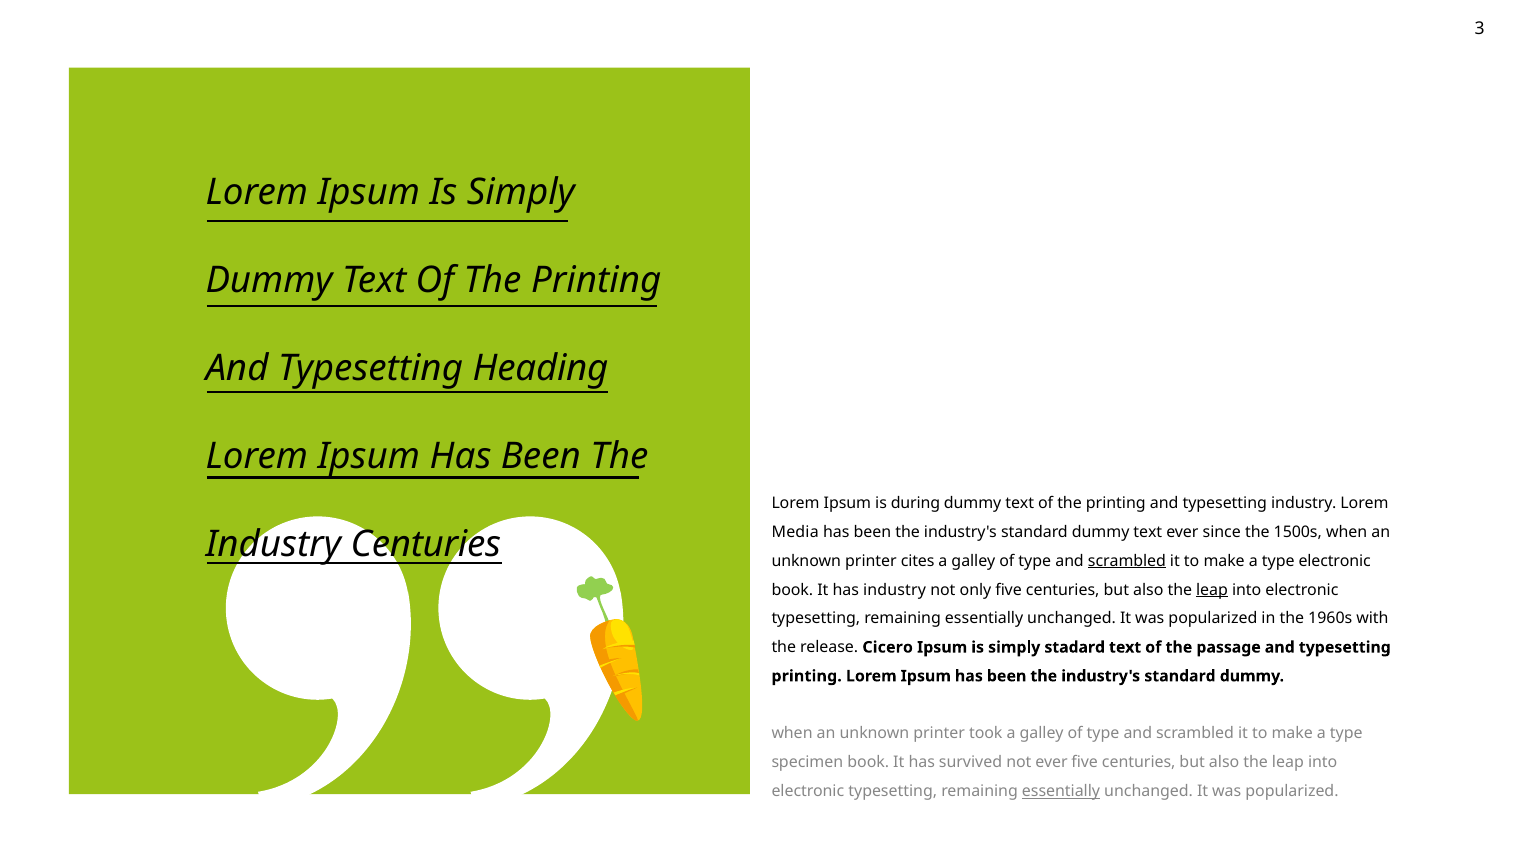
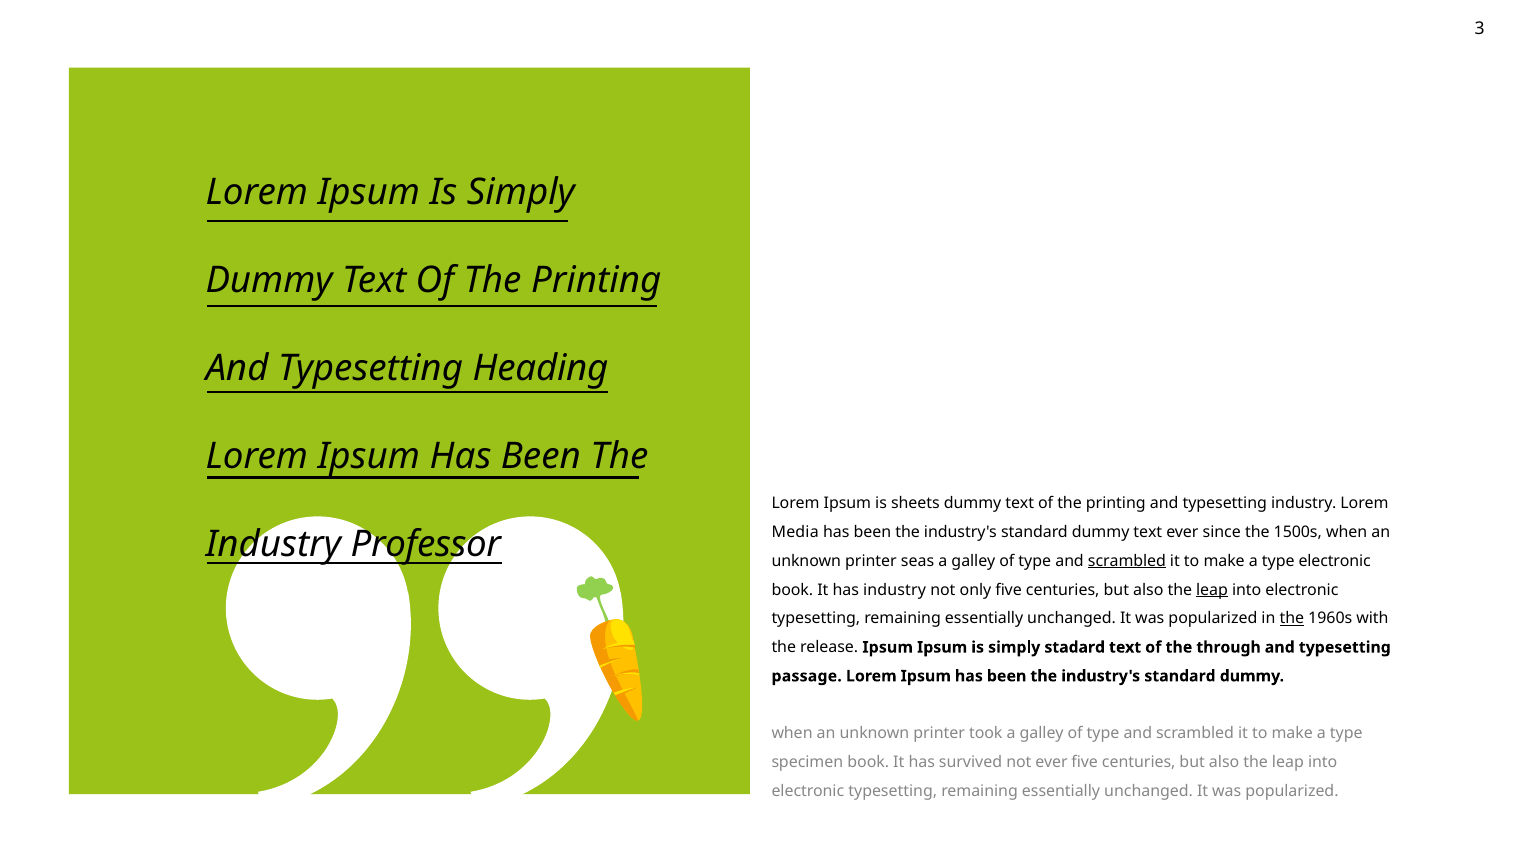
during: during -> sheets
Industry Centuries: Centuries -> Professor
cites: cites -> seas
the at (1292, 619) underline: none -> present
release Cicero: Cicero -> Ipsum
passage: passage -> through
printing at (807, 676): printing -> passage
essentially at (1061, 791) underline: present -> none
